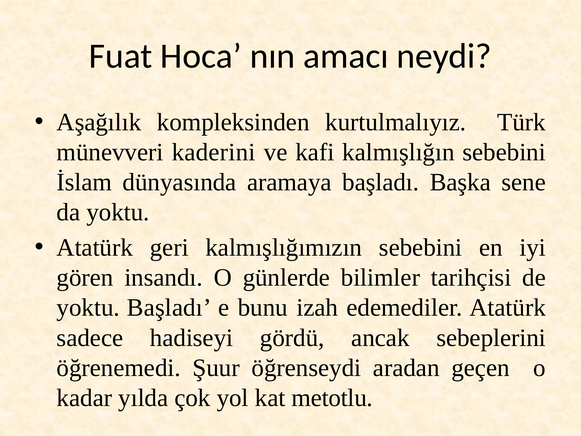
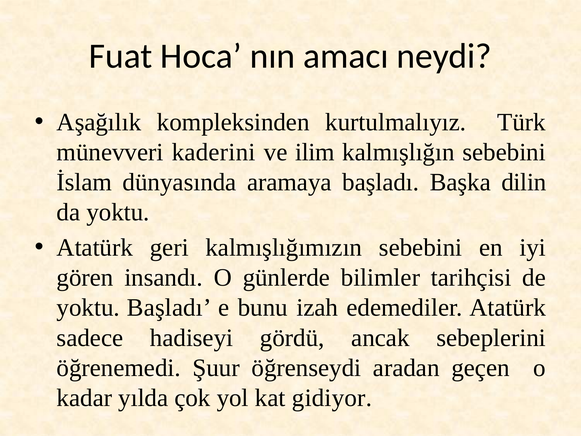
kafi: kafi -> ilim
sene: sene -> dilin
metotlu: metotlu -> gidiyor
